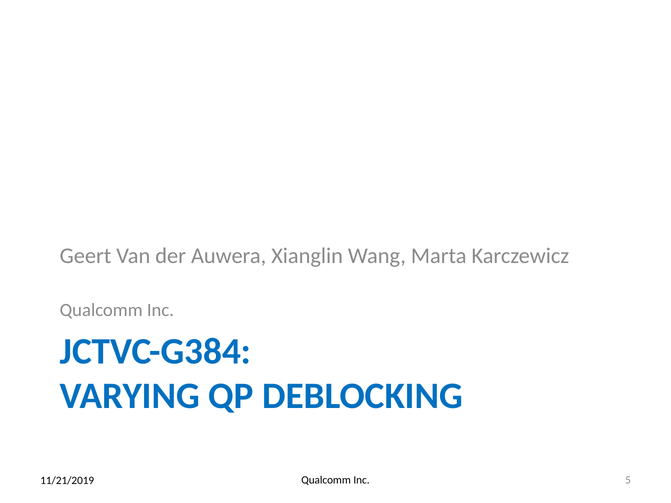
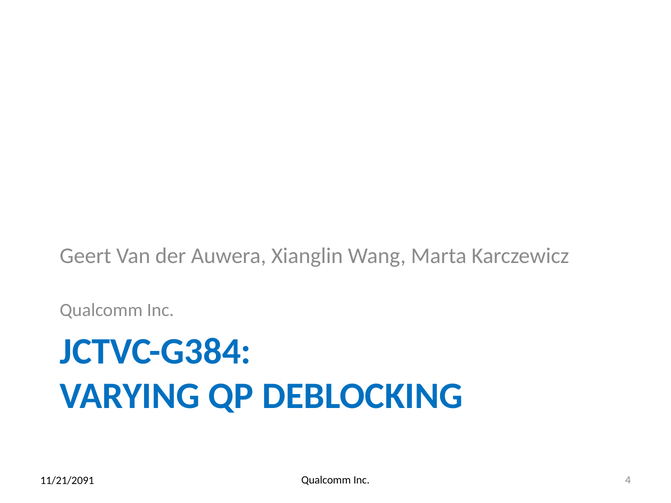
5: 5 -> 4
11/21/2019: 11/21/2019 -> 11/21/2091
